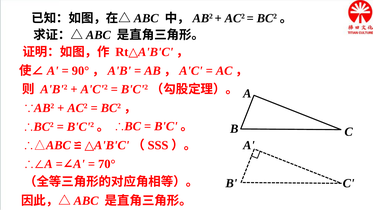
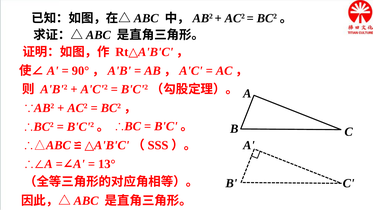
70°: 70° -> 13°
